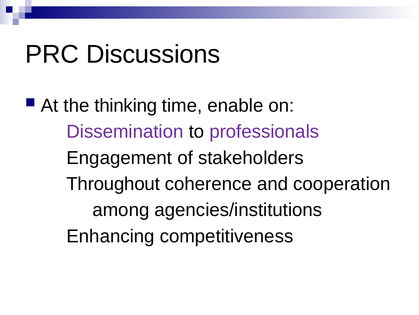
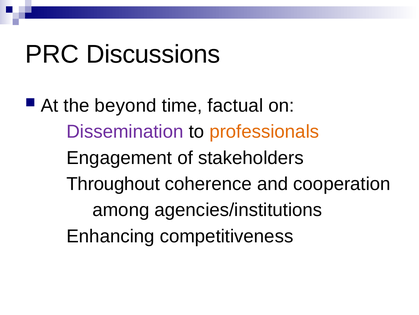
thinking: thinking -> beyond
enable: enable -> factual
professionals colour: purple -> orange
